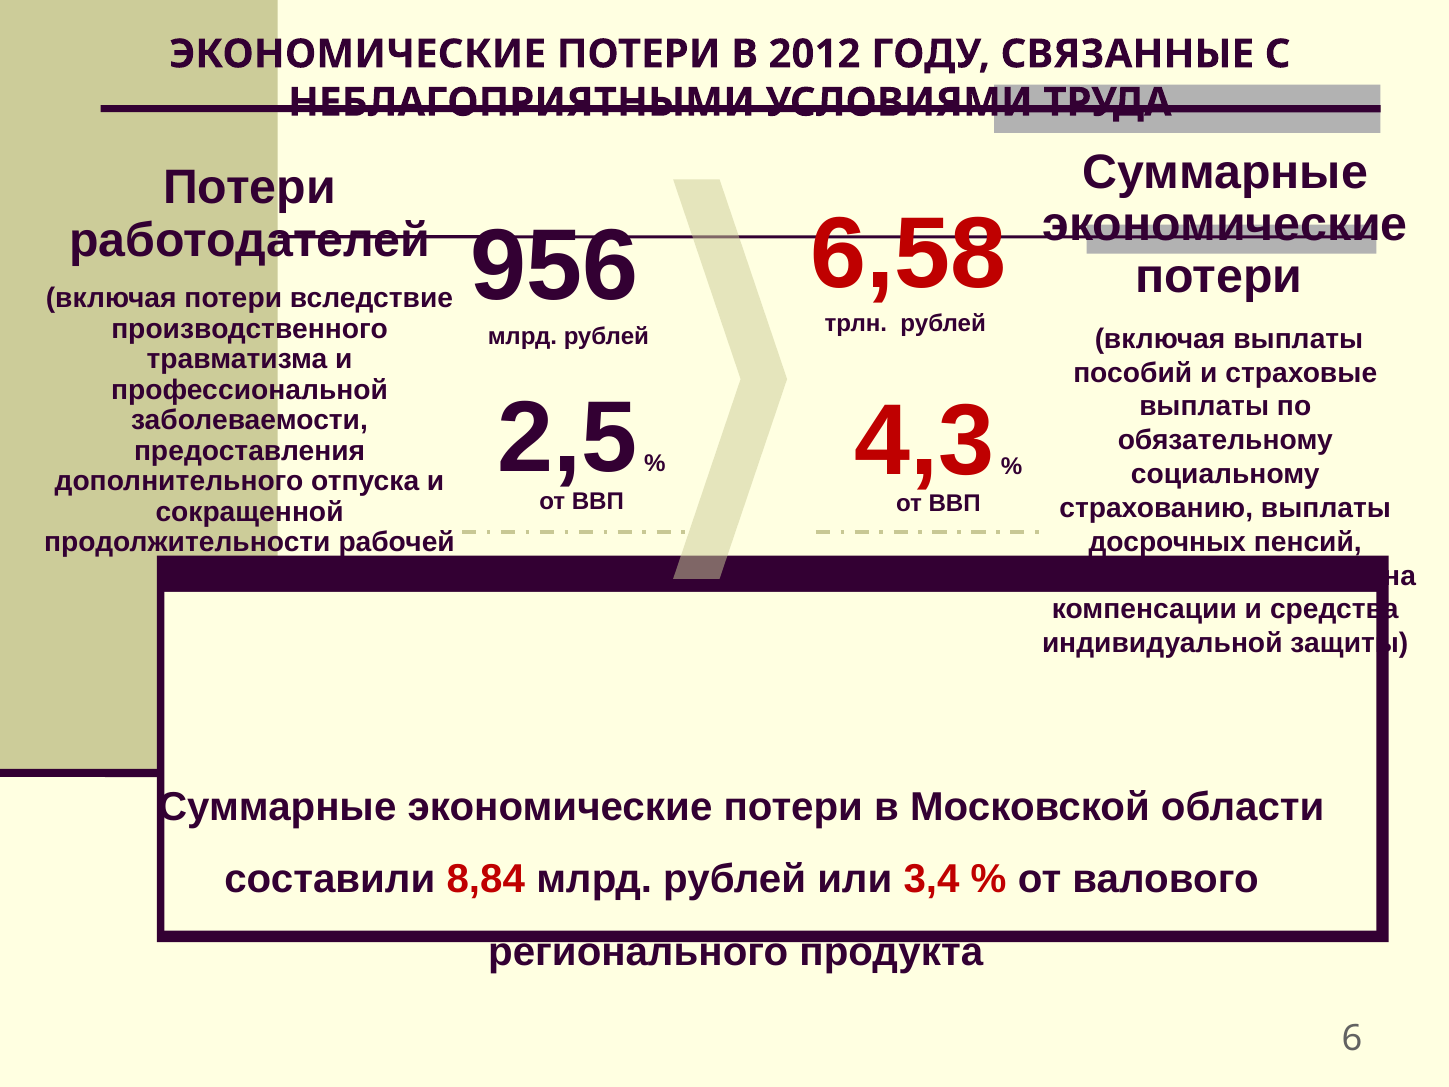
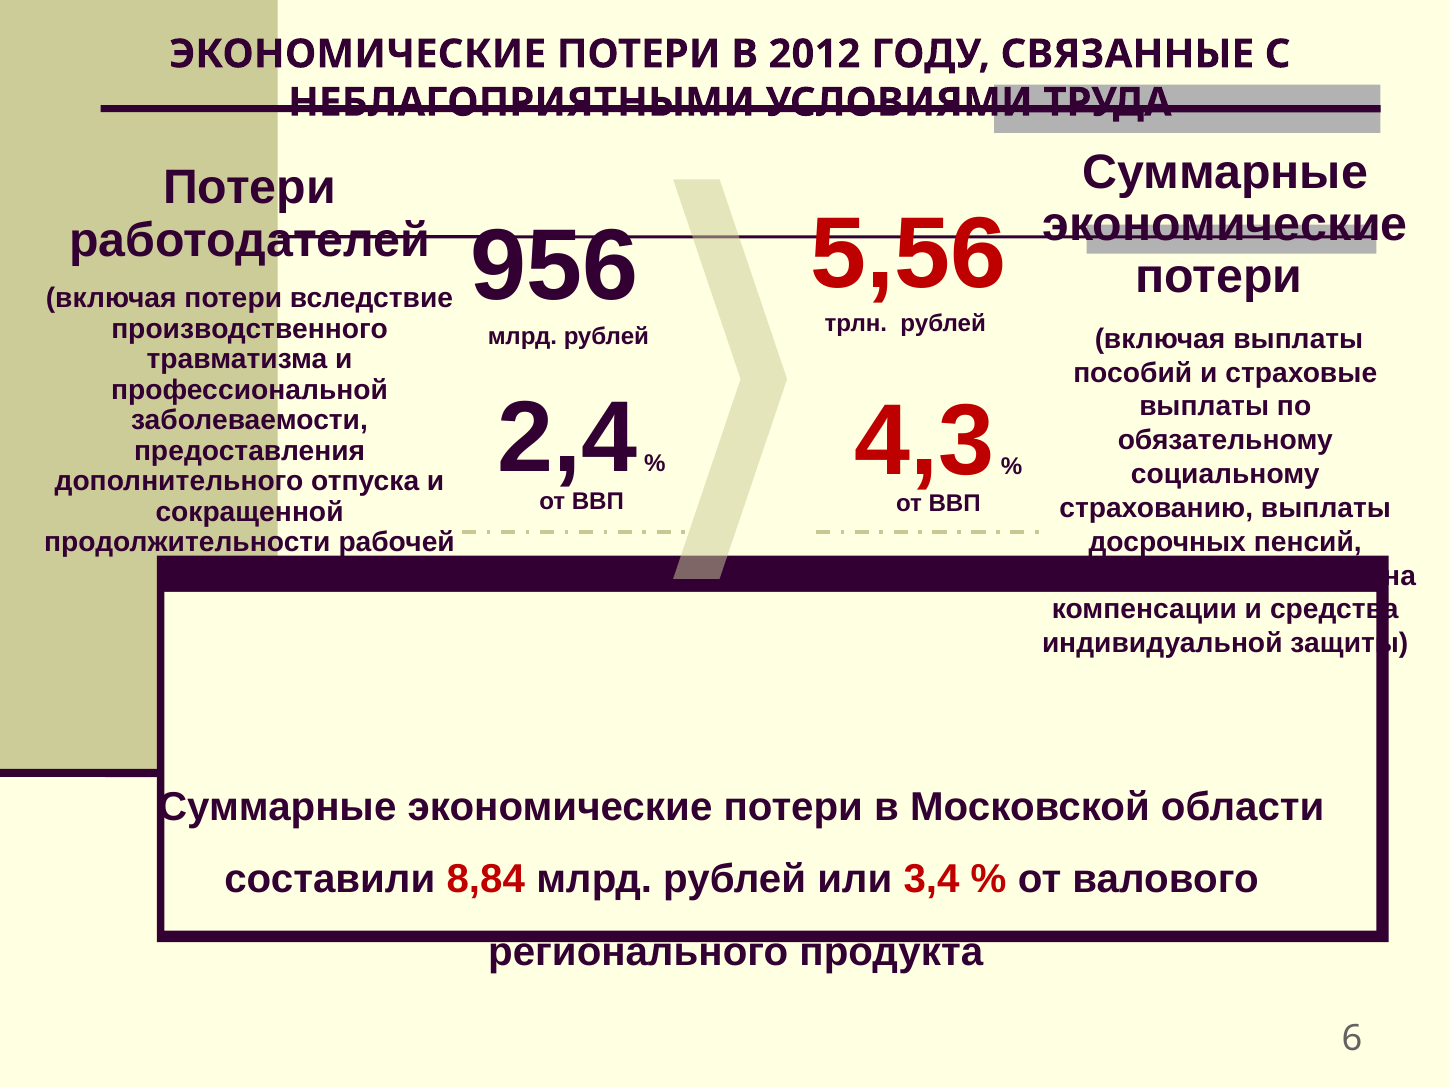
6,58: 6,58 -> 5,56
2,5: 2,5 -> 2,4
